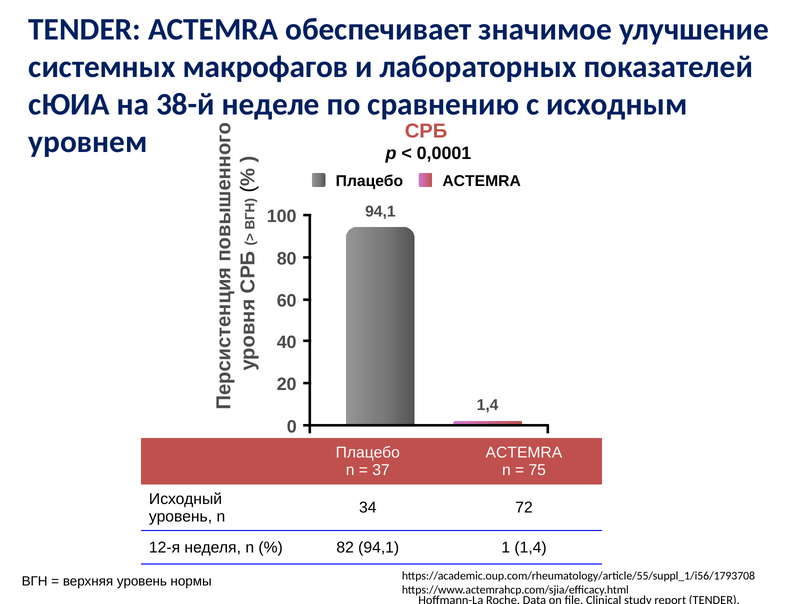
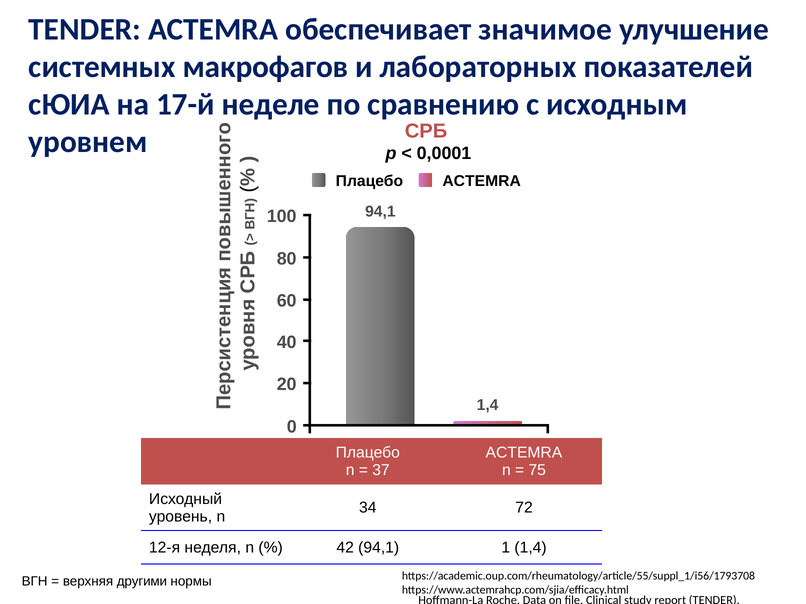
38-й: 38-й -> 17-й
82: 82 -> 42
верхняя уровень: уровень -> другими
